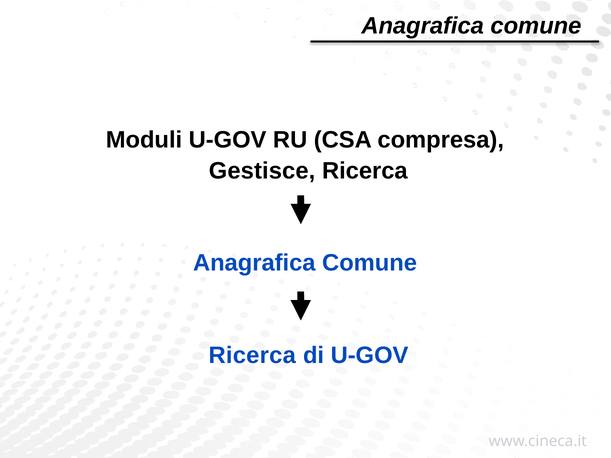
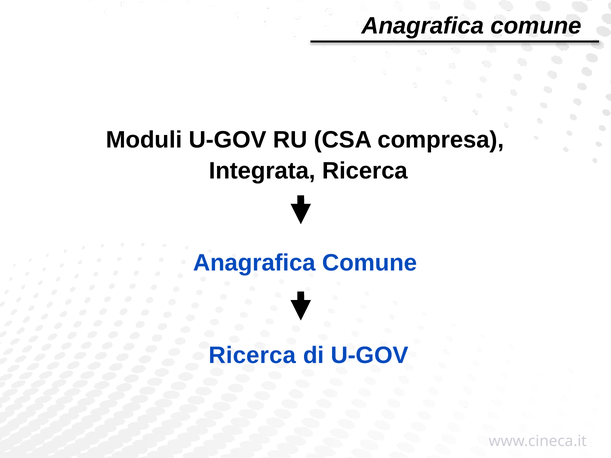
Gestisce: Gestisce -> Integrata
